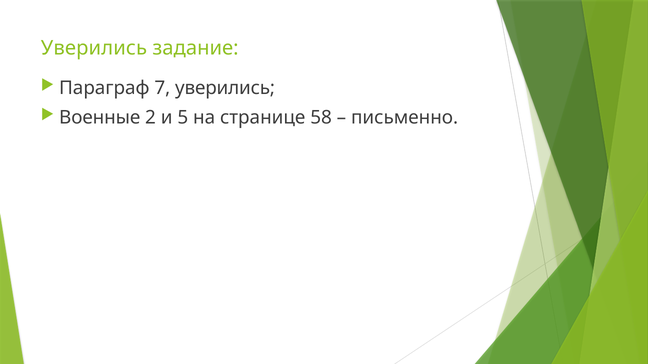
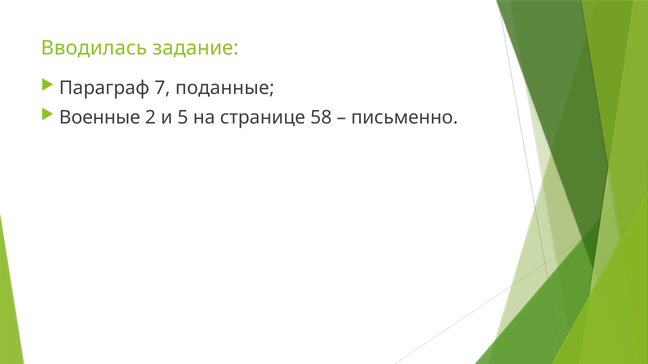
Уверились at (94, 48): Уверились -> Вводилась
7 уверились: уверились -> поданные
